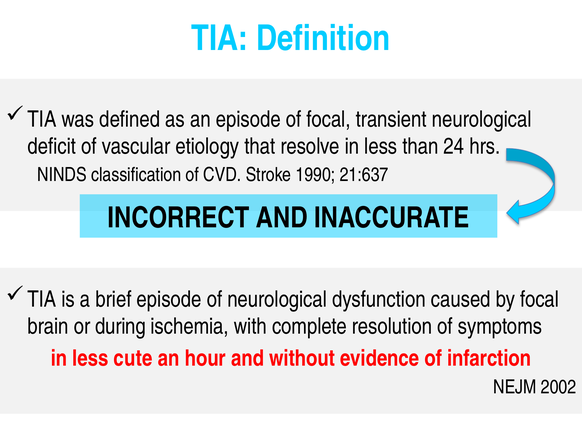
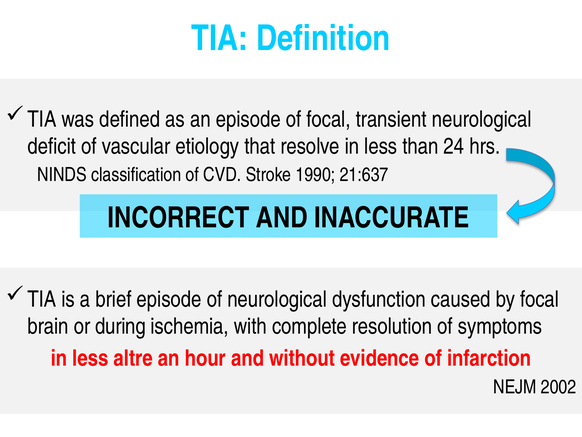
cute: cute -> altre
